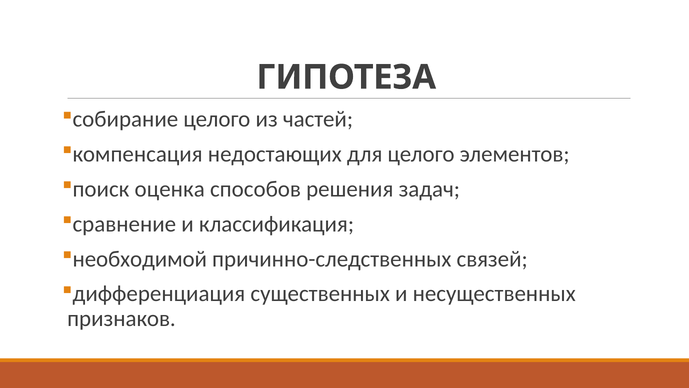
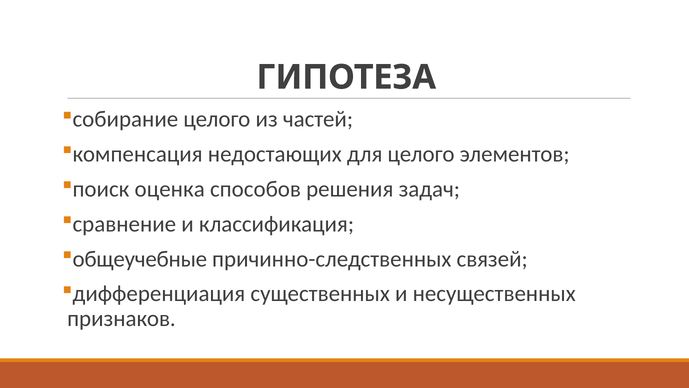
необходимой: необходимой -> общеучебные
